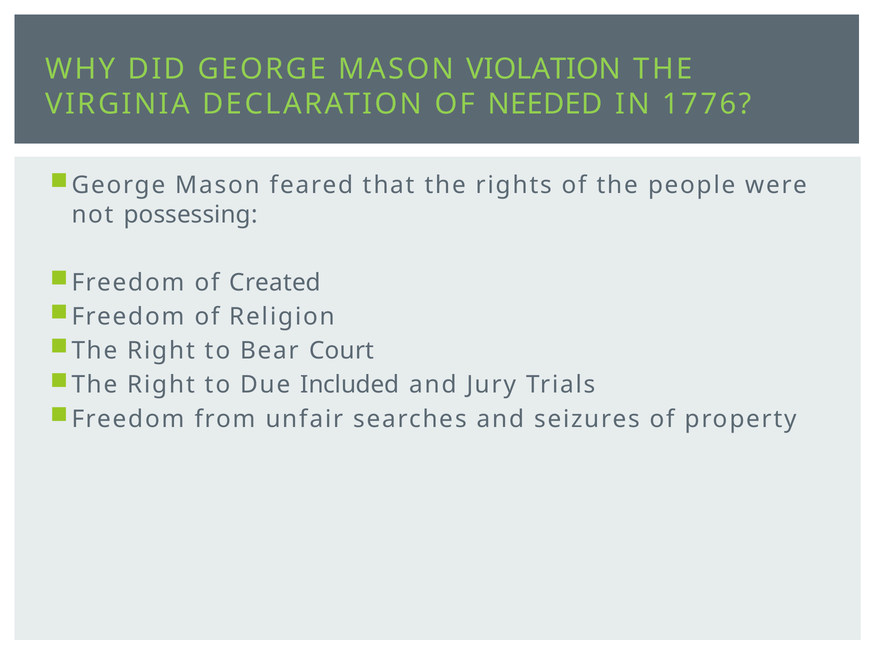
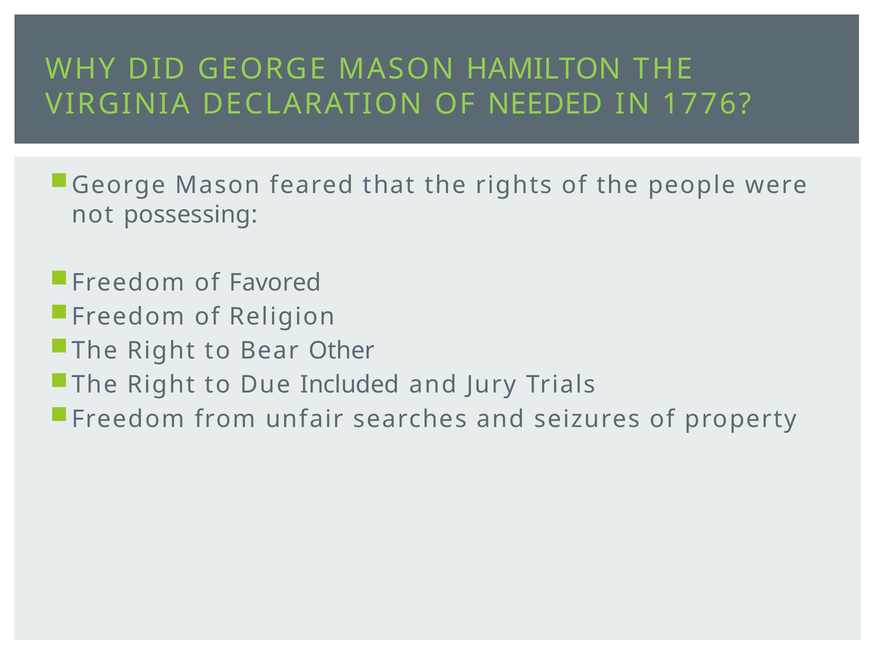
VIOLATION: VIOLATION -> HAMILTON
Created: Created -> Favored
Court: Court -> Other
